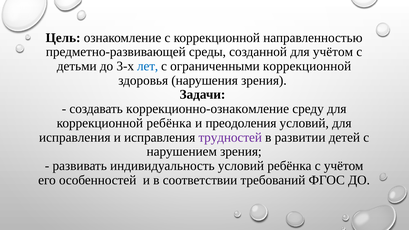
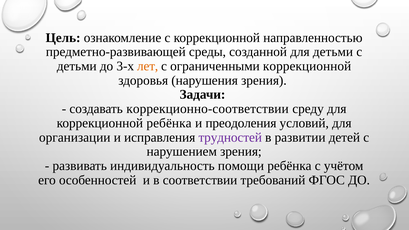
для учётом: учётом -> детьми
лет colour: blue -> orange
коррекционно-ознакомление: коррекционно-ознакомление -> коррекционно-соответствии
исправления at (75, 137): исправления -> организации
индивидуальность условий: условий -> помощи
